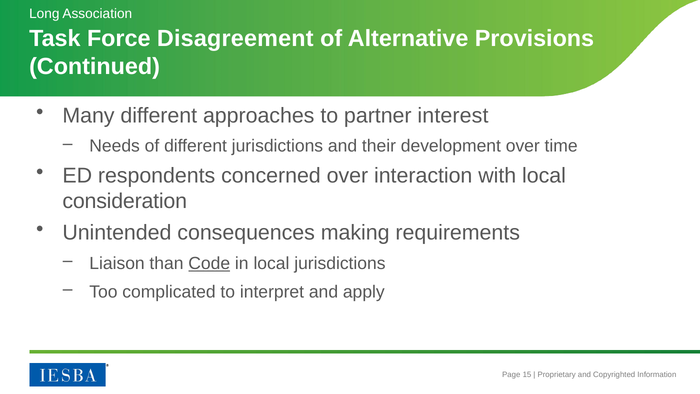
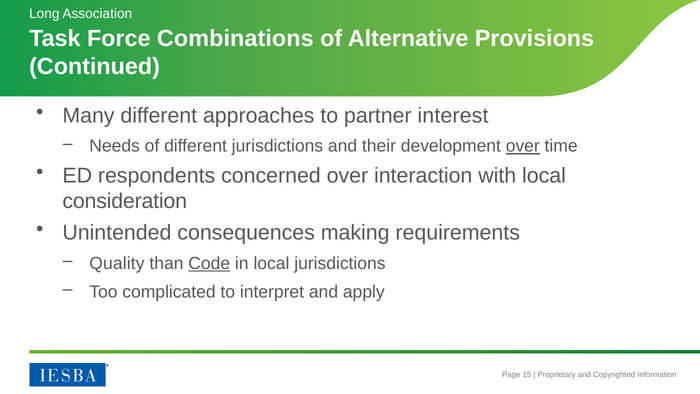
Disagreement: Disagreement -> Combinations
over at (523, 146) underline: none -> present
Liaison: Liaison -> Quality
